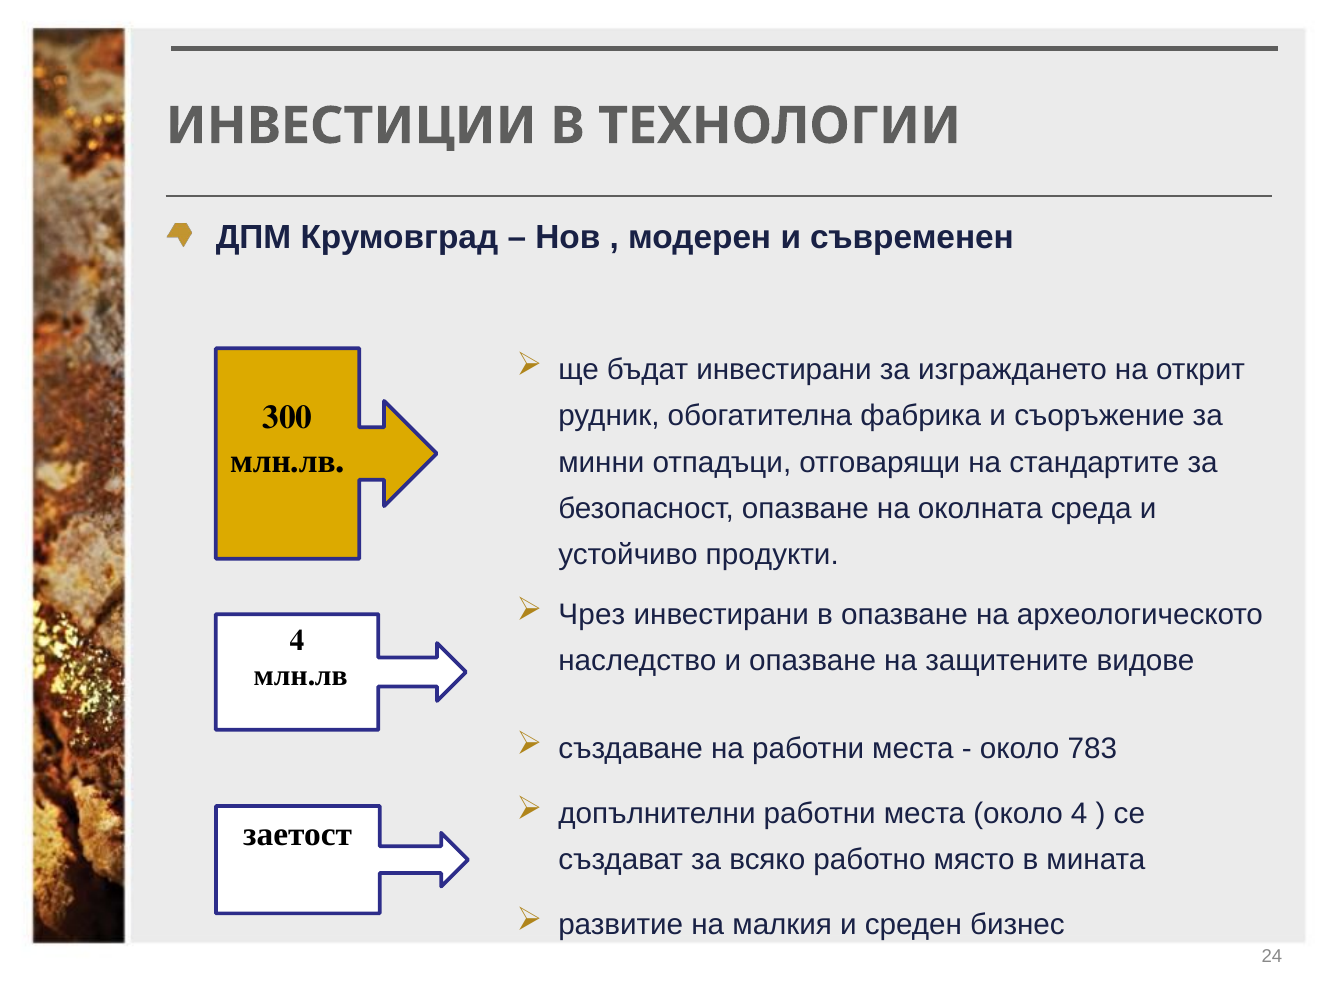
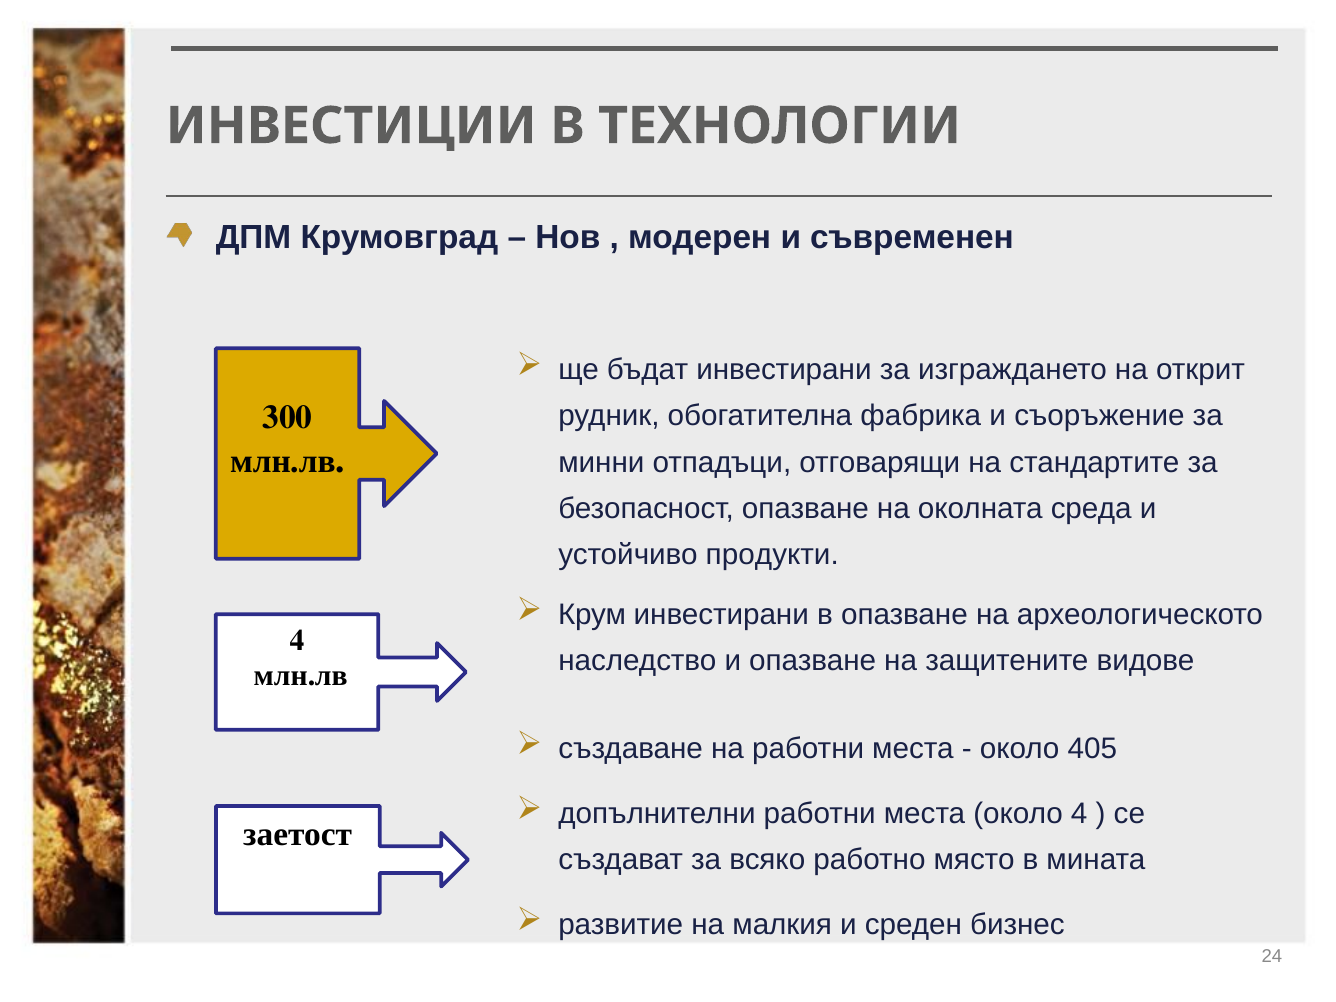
Чрез: Чрез -> Крум
783: 783 -> 405
